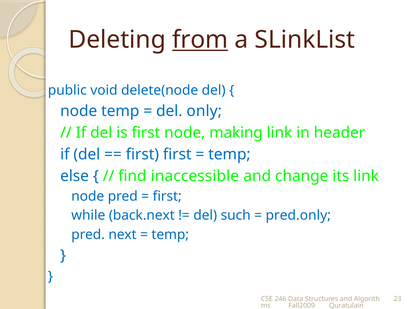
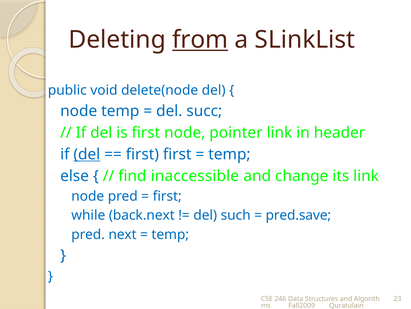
only: only -> succ
making: making -> pointer
del at (87, 154) underline: none -> present
pred.only: pred.only -> pred.save
